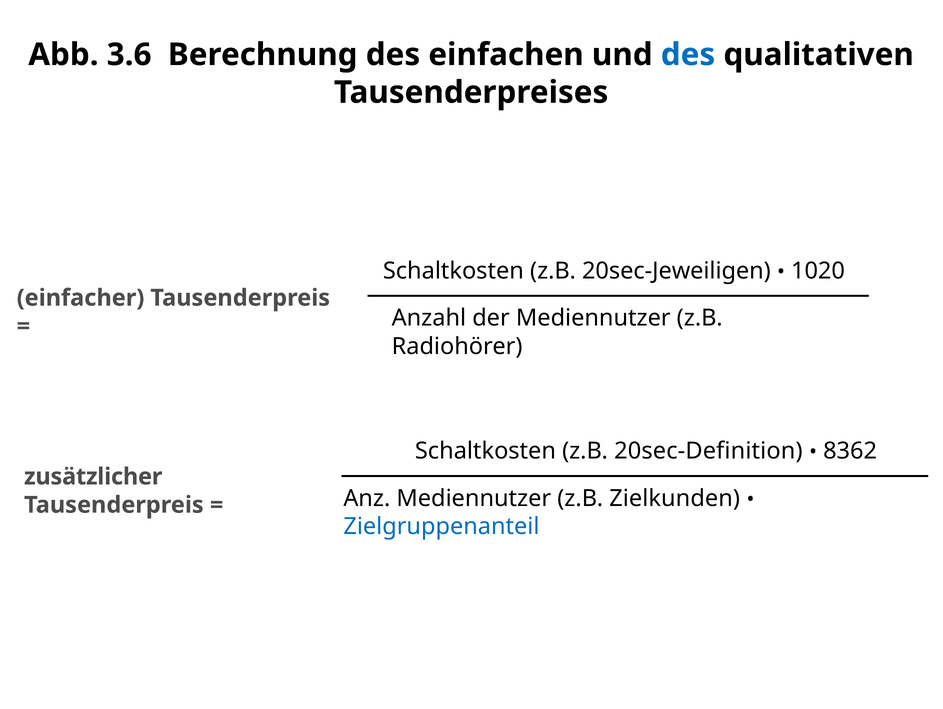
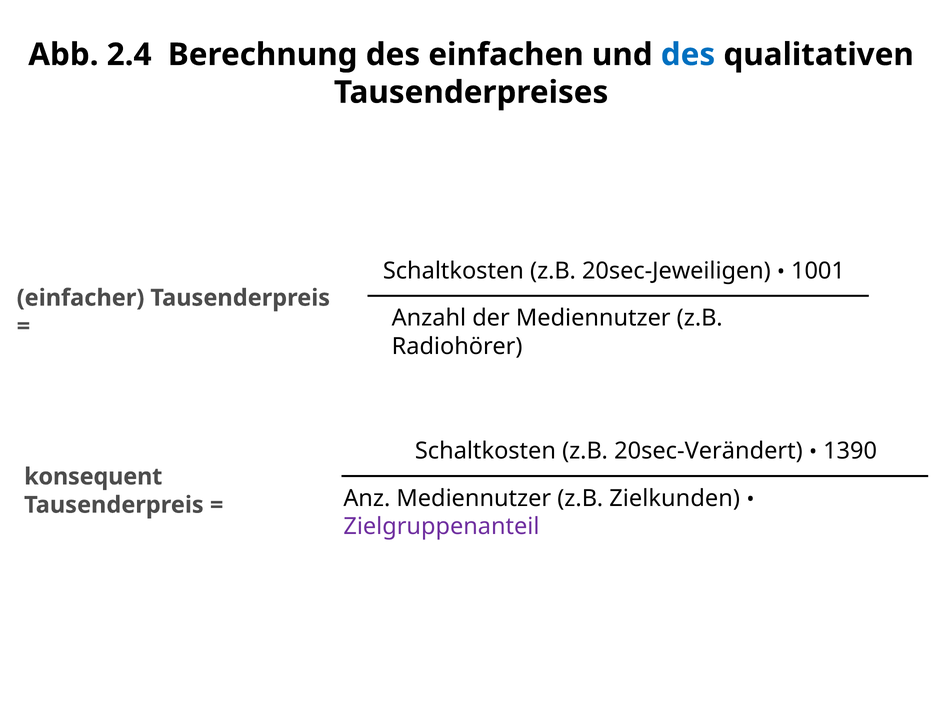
3.6: 3.6 -> 2.4
1020: 1020 -> 1001
20sec-Definition: 20sec-Definition -> 20sec-Verändert
8362: 8362 -> 1390
zusätzlicher: zusätzlicher -> konsequent
Zielgruppenanteil colour: blue -> purple
